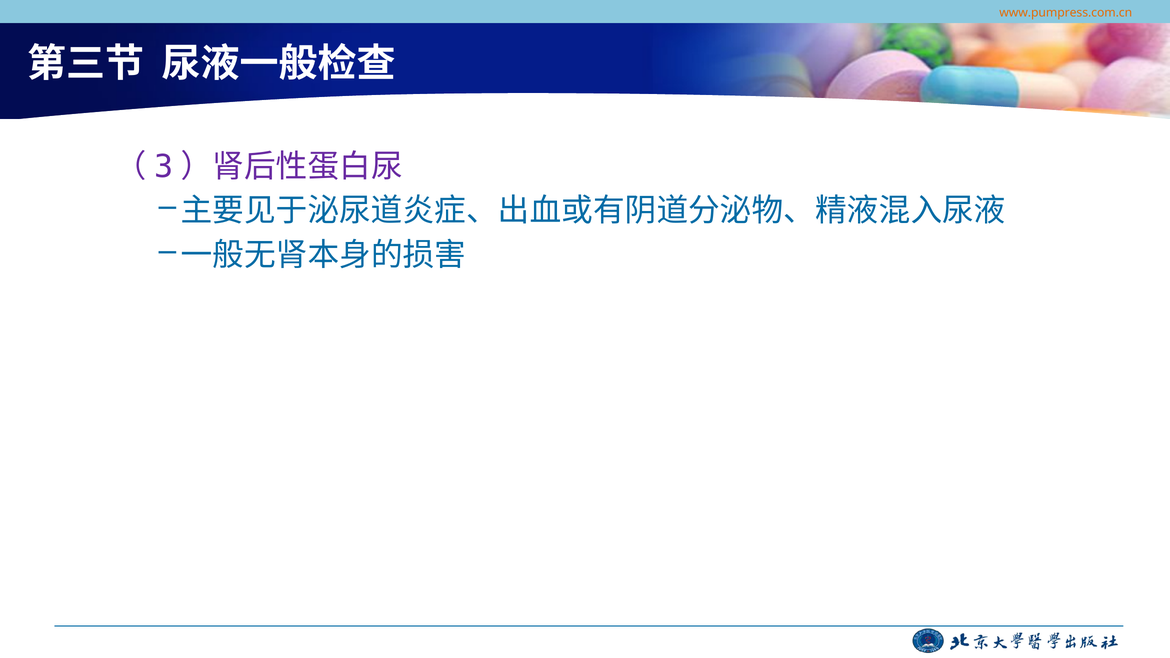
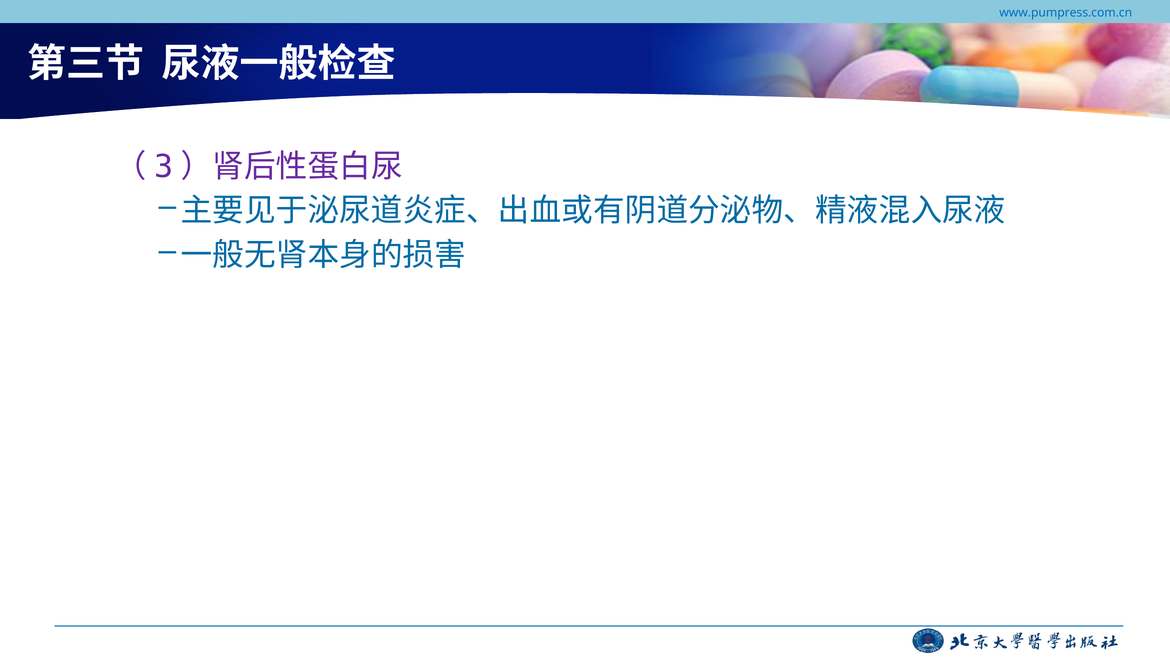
www.pumpress.com.cn colour: orange -> blue
